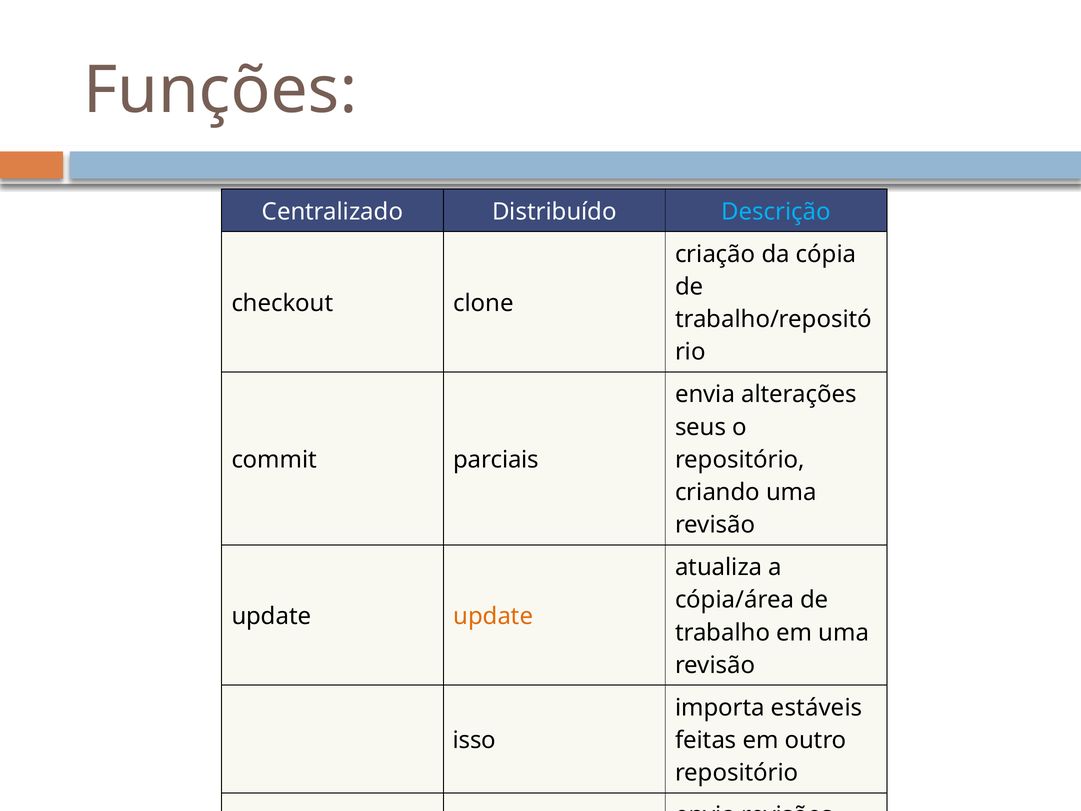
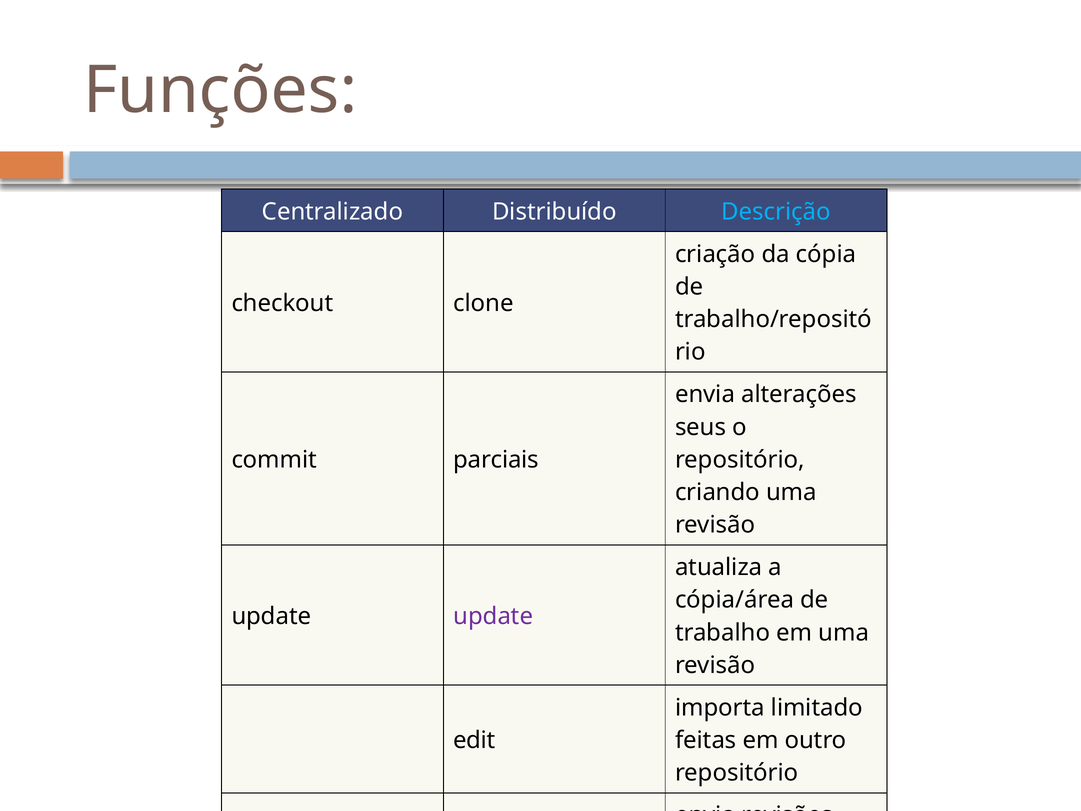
update at (493, 616) colour: orange -> purple
estáveis: estáveis -> limitado
isso: isso -> edit
